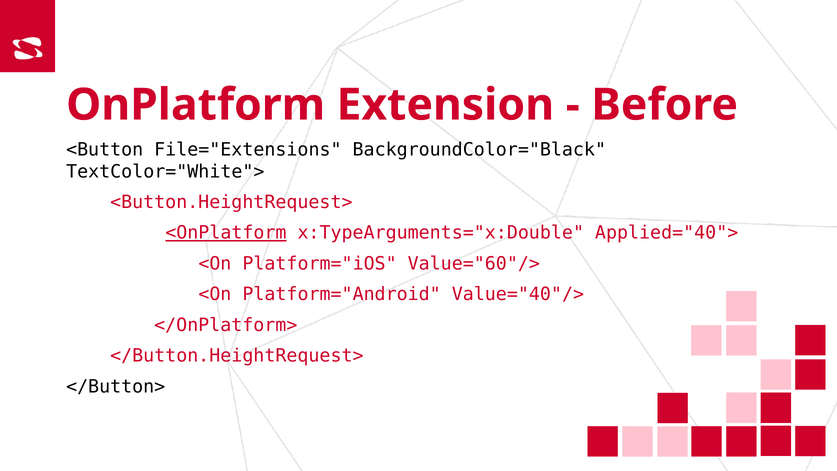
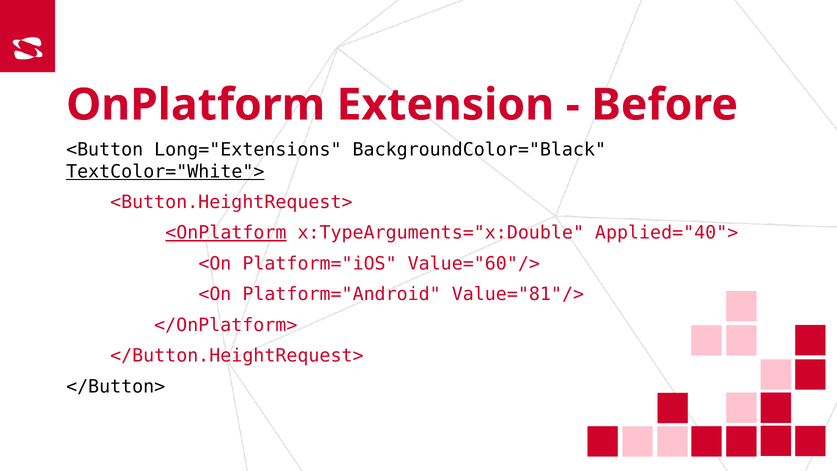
File="Extensions: File="Extensions -> Long="Extensions
TextColor="White"> underline: none -> present
Value="40"/>: Value="40"/> -> Value="81"/>
